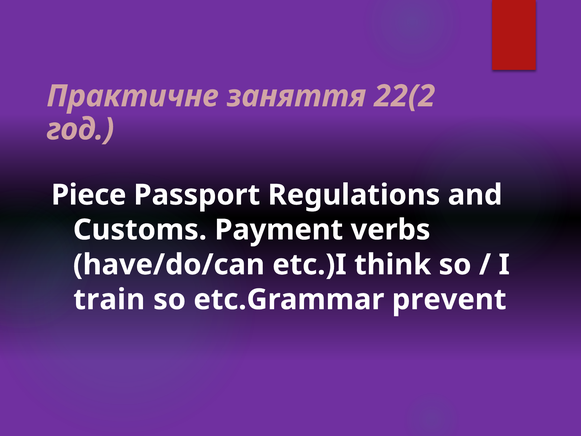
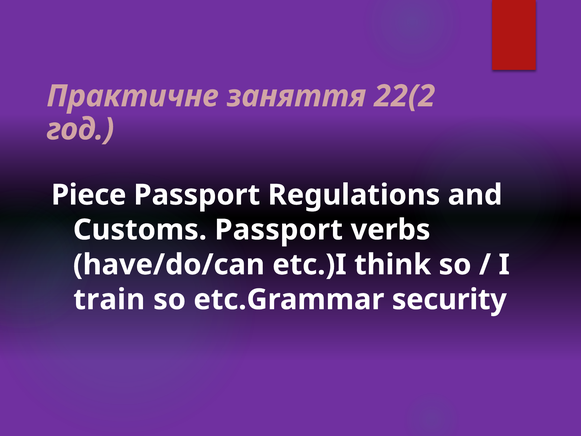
Customs Payment: Payment -> Passport
prevent: prevent -> security
